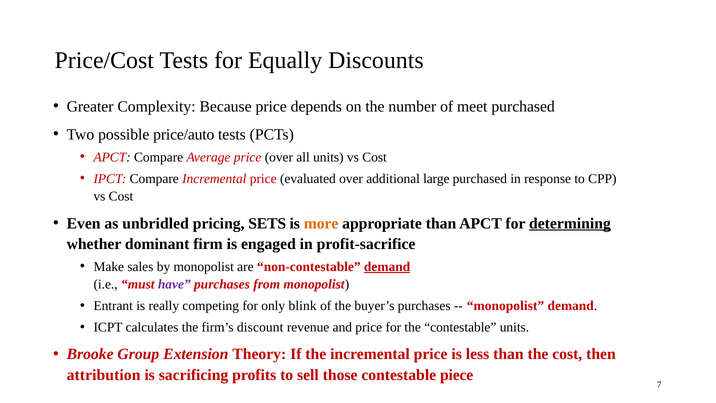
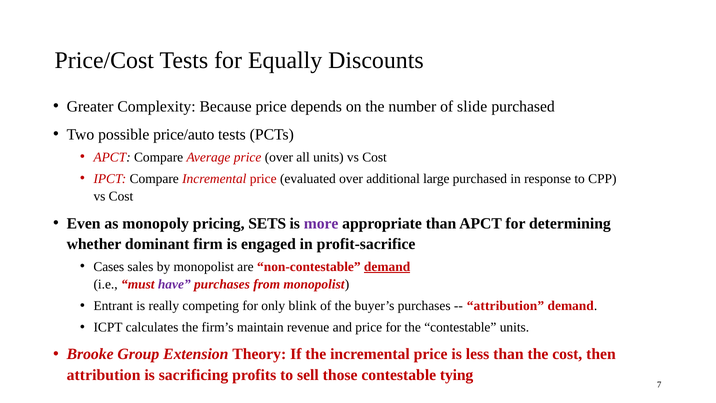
meet: meet -> slide
unbridled: unbridled -> monopoly
more colour: orange -> purple
determining underline: present -> none
Make: Make -> Cases
monopolist at (505, 306): monopolist -> attribution
discount: discount -> maintain
piece: piece -> tying
